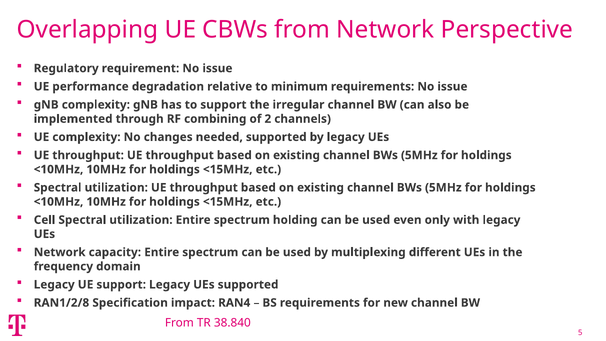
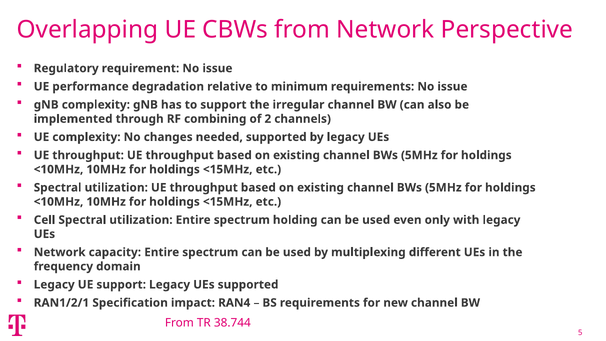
RAN1/2/8: RAN1/2/8 -> RAN1/2/1
38.840: 38.840 -> 38.744
